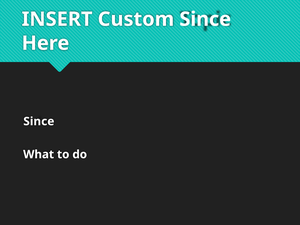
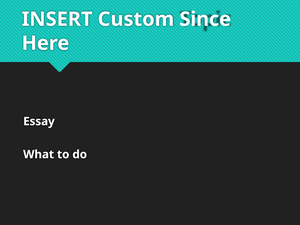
Since at (39, 121): Since -> Essay
